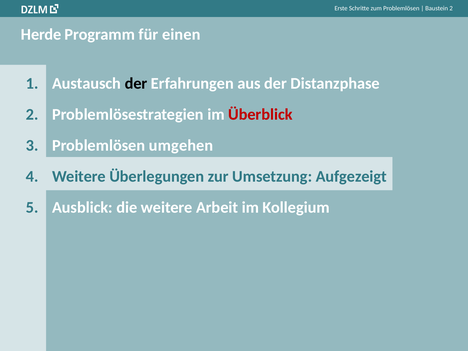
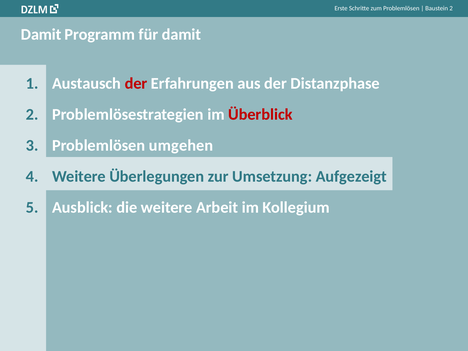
Herde at (41, 35): Herde -> Damit
für einen: einen -> damit
der at (136, 83) colour: black -> red
